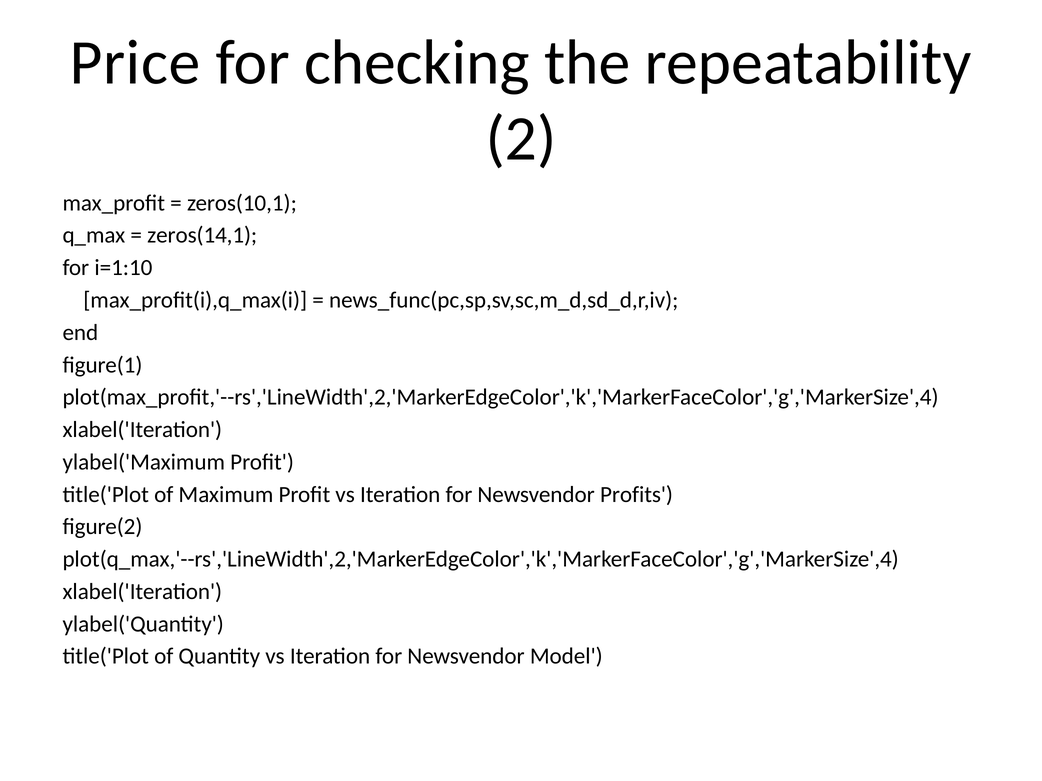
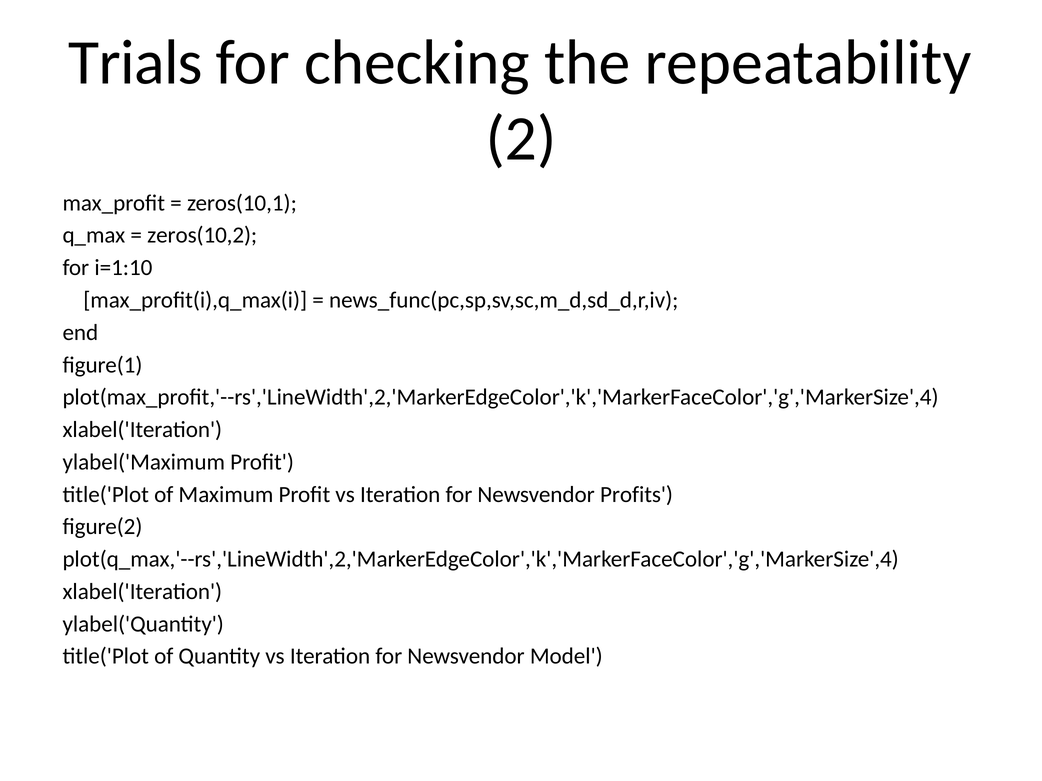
Price: Price -> Trials
zeros(14,1: zeros(14,1 -> zeros(10,2
